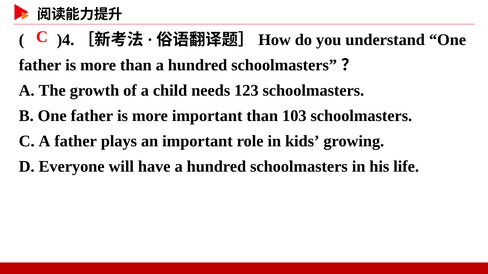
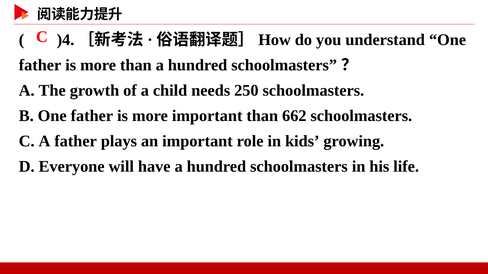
123: 123 -> 250
103: 103 -> 662
